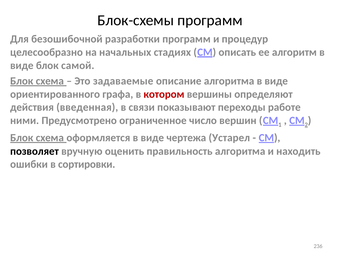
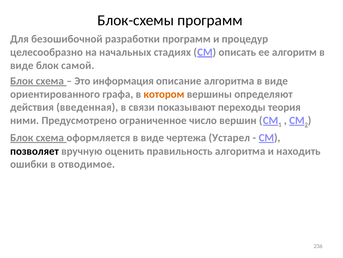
задаваемые: задаваемые -> информация
котором colour: red -> orange
работе: работе -> теория
сортировки: сортировки -> отводимое
